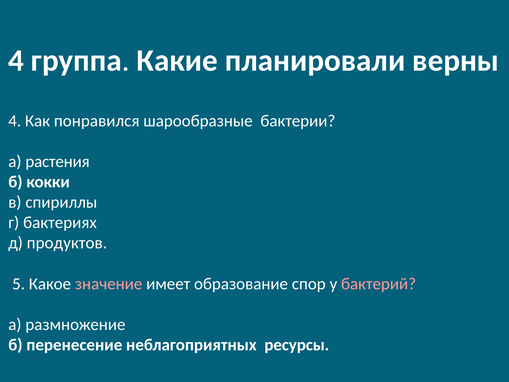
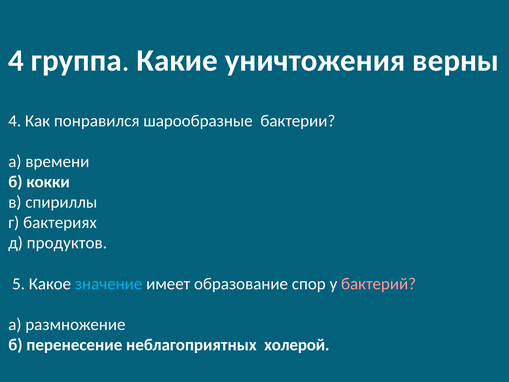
планировали: планировали -> уничтожения
растения: растения -> времени
значение colour: pink -> light blue
ресурсы: ресурсы -> холерой
